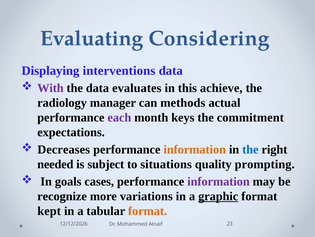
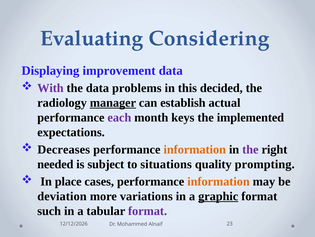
interventions: interventions -> improvement
evaluates: evaluates -> problems
achieve: achieve -> decided
manager underline: none -> present
methods: methods -> establish
commitment: commitment -> implemented
the at (250, 149) colour: blue -> purple
goals: goals -> place
information at (218, 181) colour: purple -> orange
recognize: recognize -> deviation
kept: kept -> such
format at (148, 210) colour: orange -> purple
